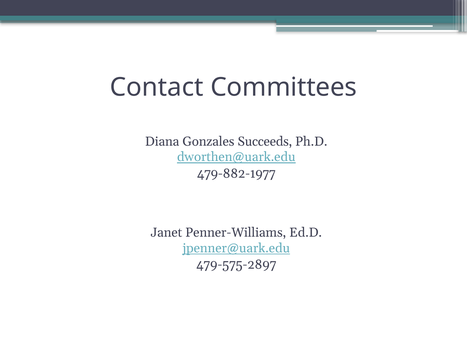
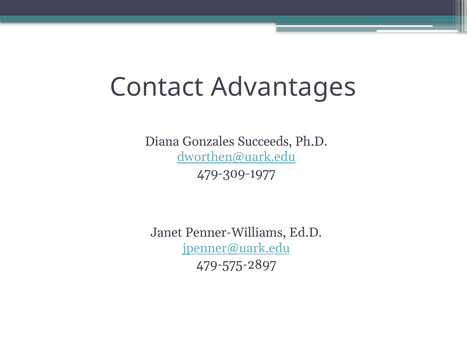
Committees: Committees -> Advantages
479-882-1977: 479-882-1977 -> 479-309-1977
